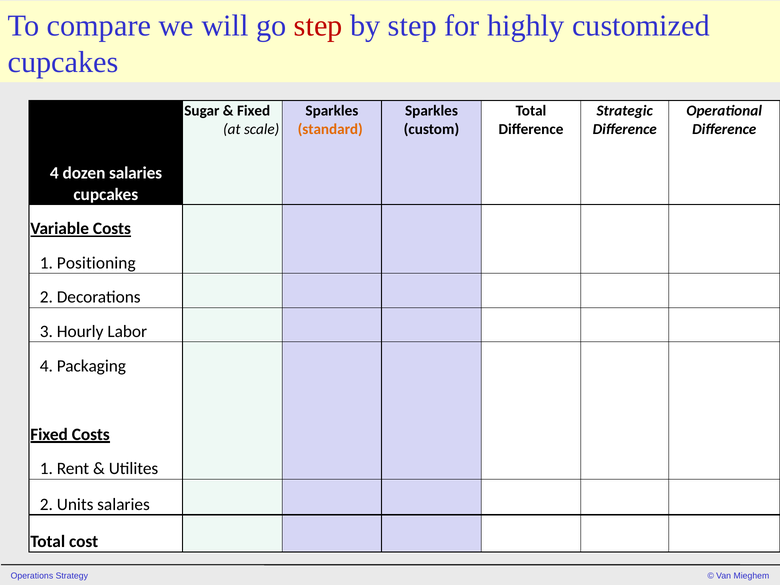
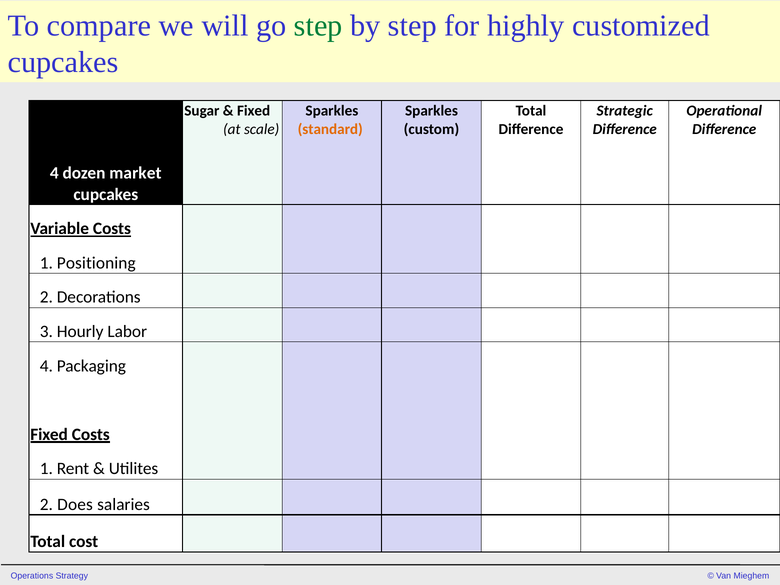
step at (318, 26) colour: red -> green
dozen salaries: salaries -> market
Units: Units -> Does
